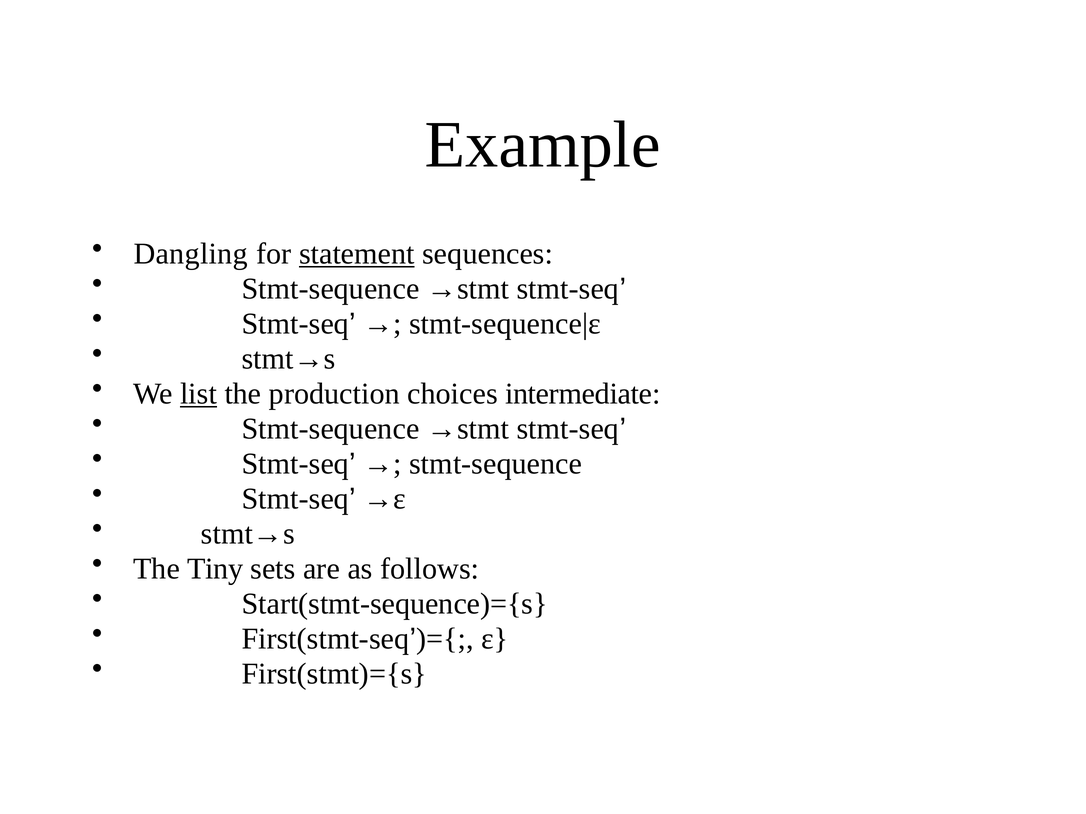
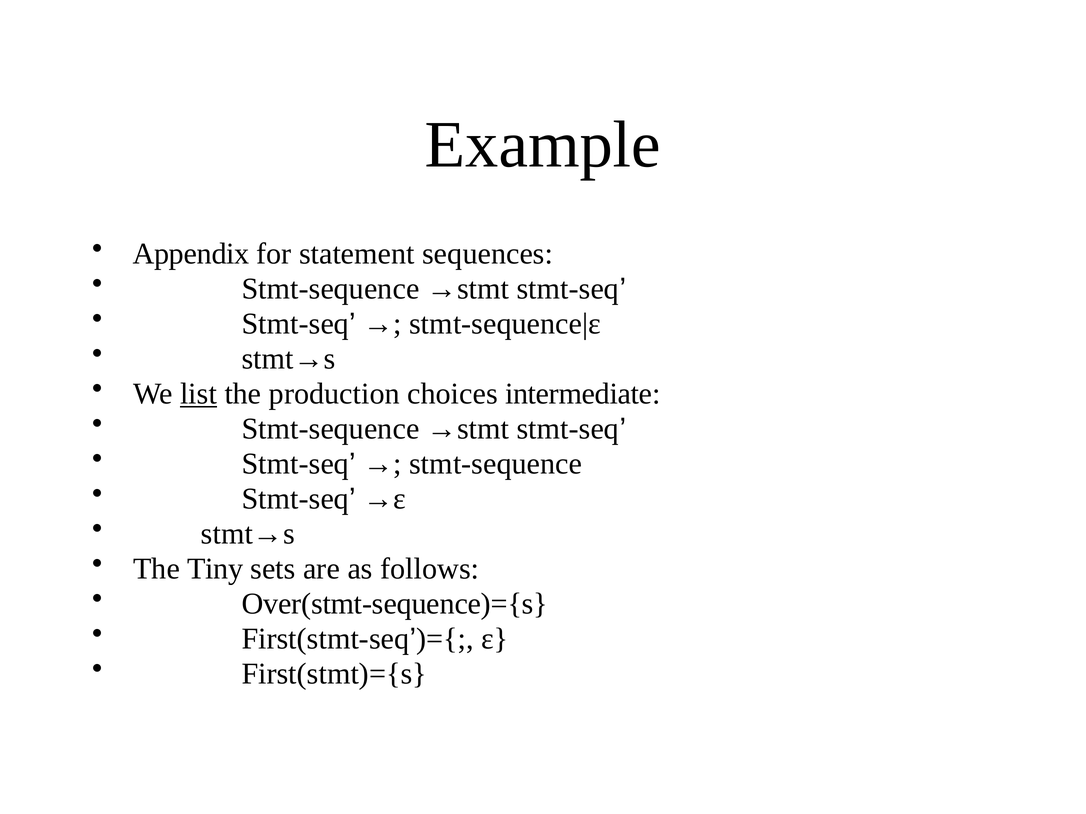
Dangling: Dangling -> Appendix
statement underline: present -> none
Start(stmt-sequence)={s: Start(stmt-sequence)={s -> Over(stmt-sequence)={s
